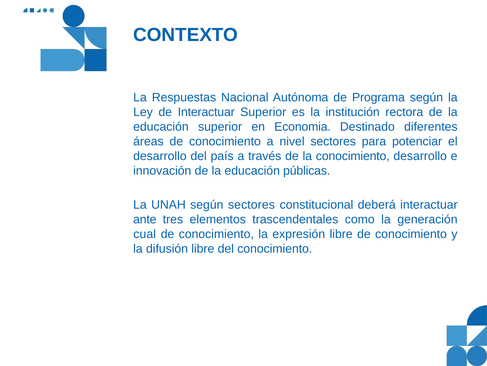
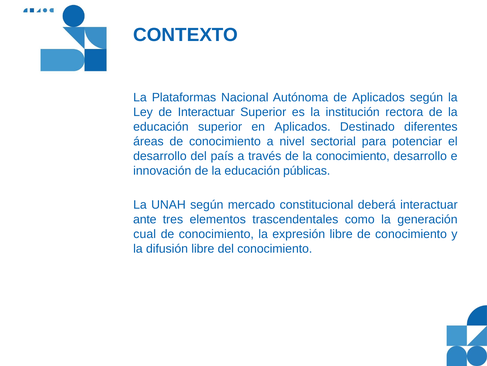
Respuestas: Respuestas -> Plataformas
de Programa: Programa -> Aplicados
en Economia: Economia -> Aplicados
nivel sectores: sectores -> sectorial
según sectores: sectores -> mercado
